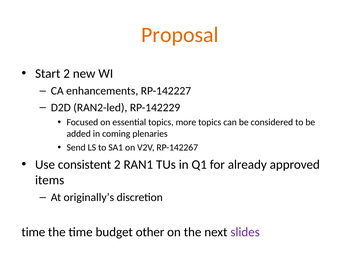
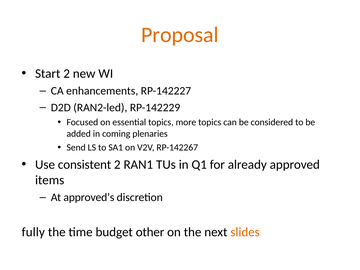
originally’s: originally’s -> approved’s
time at (33, 232): time -> fully
slides colour: purple -> orange
